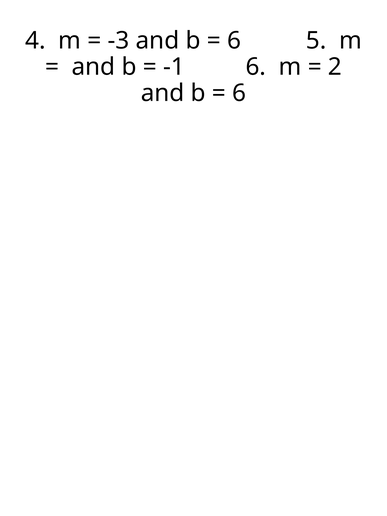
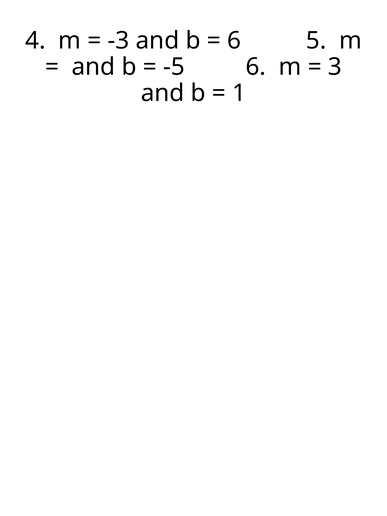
-1: -1 -> -5
2: 2 -> 3
6 at (239, 93): 6 -> 1
